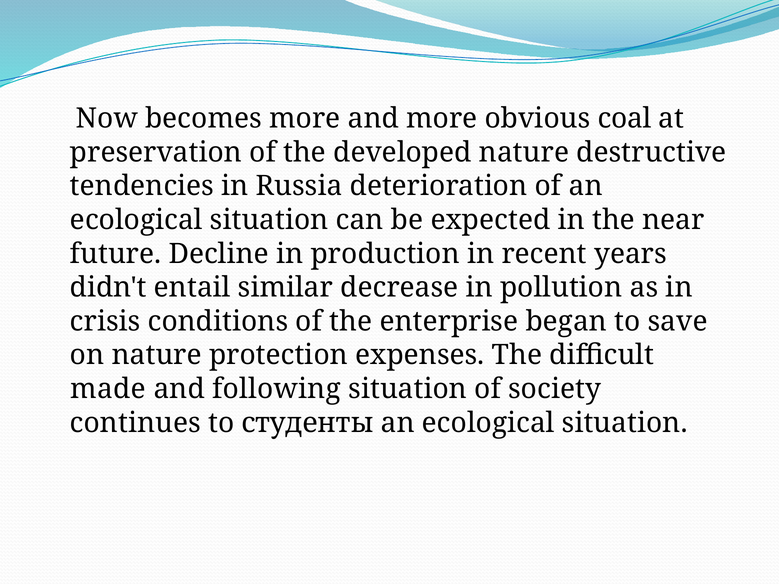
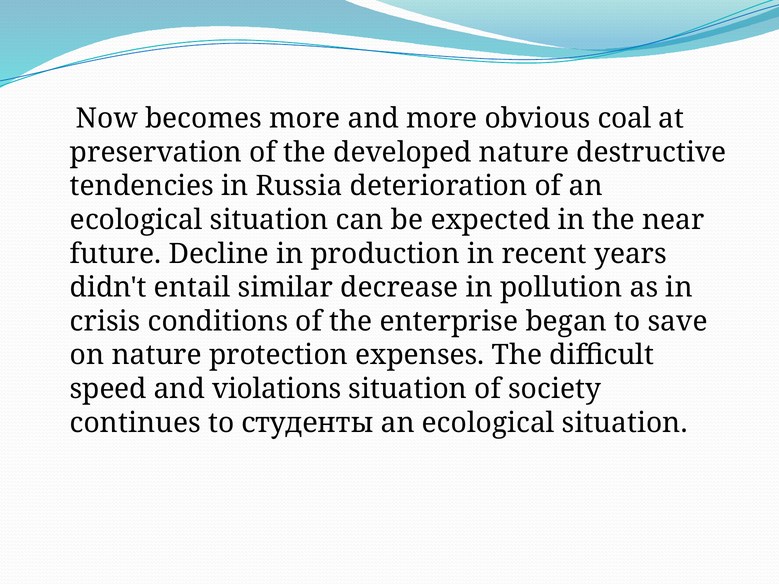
made: made -> speed
following: following -> violations
